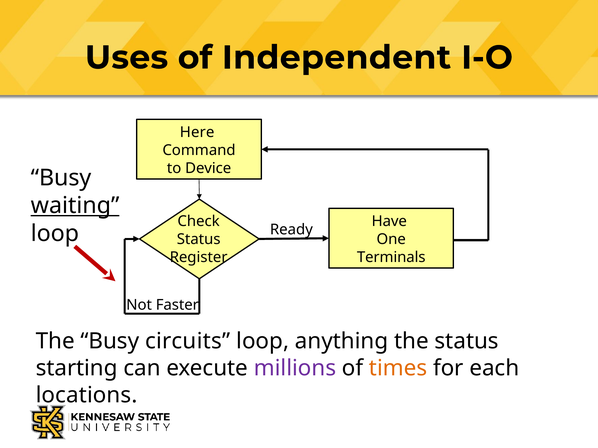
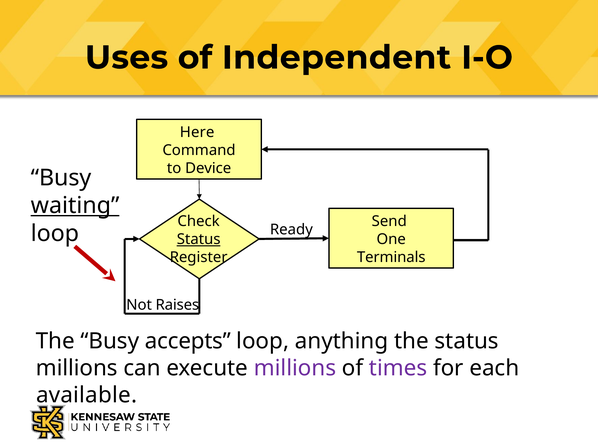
Have: Have -> Send
Status at (199, 240) underline: none -> present
Faster: Faster -> Raises
circuits: circuits -> accepts
starting at (77, 369): starting -> millions
times colour: orange -> purple
locations: locations -> available
